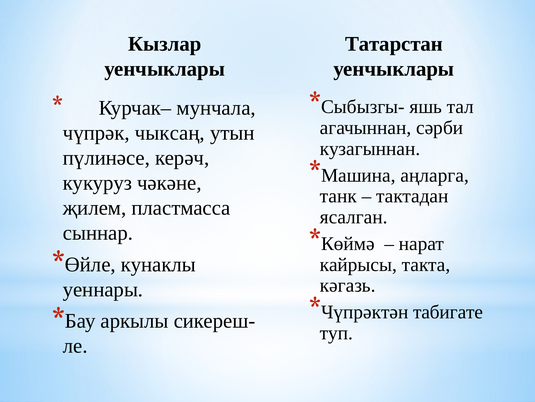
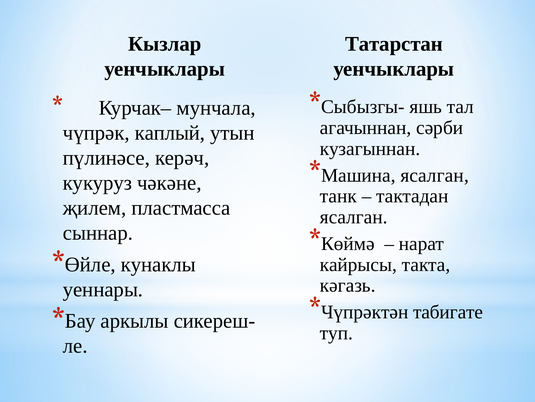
чыксаң: чыксаң -> каплый
Машина аңларга: аңларга -> ясалган
